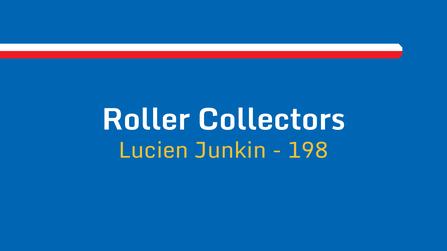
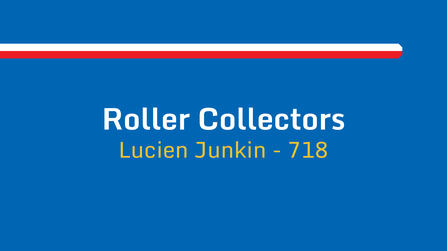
198: 198 -> 718
